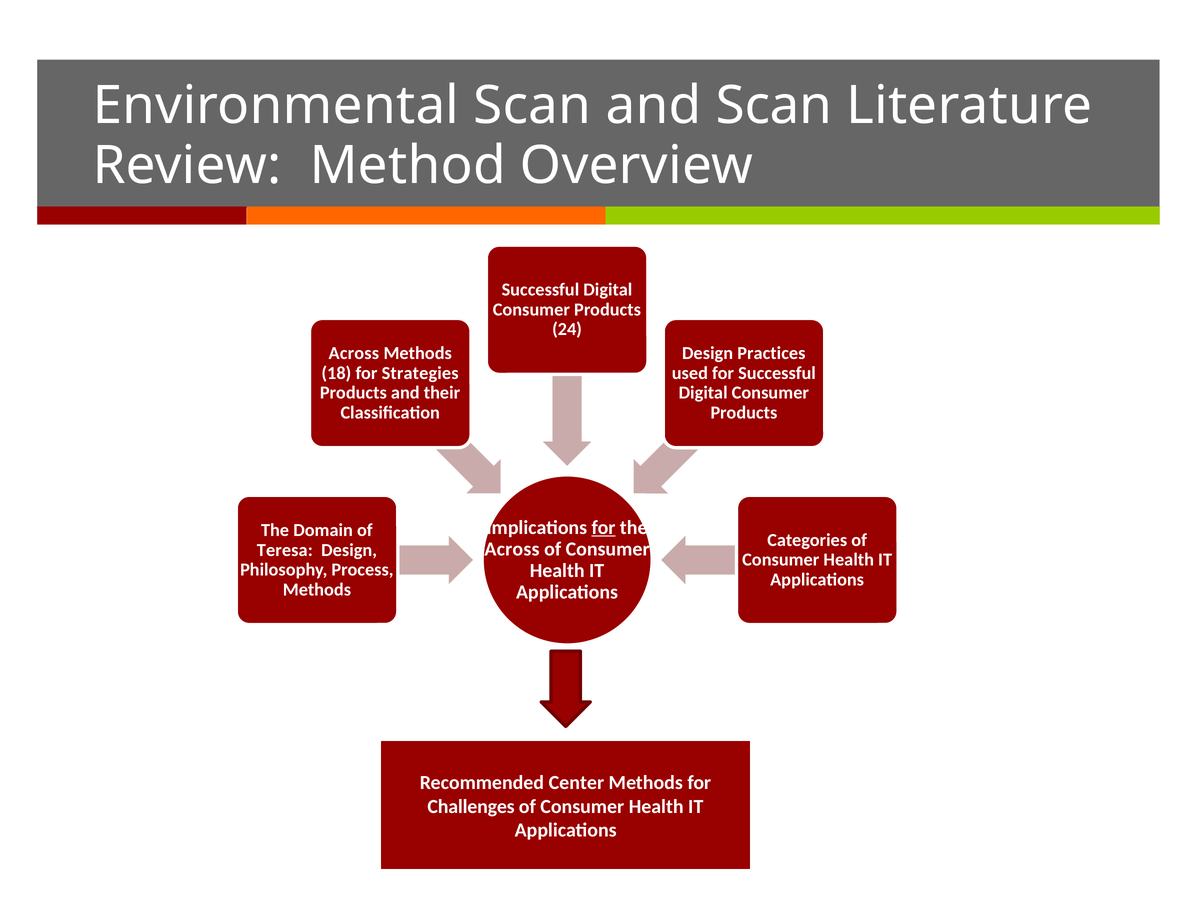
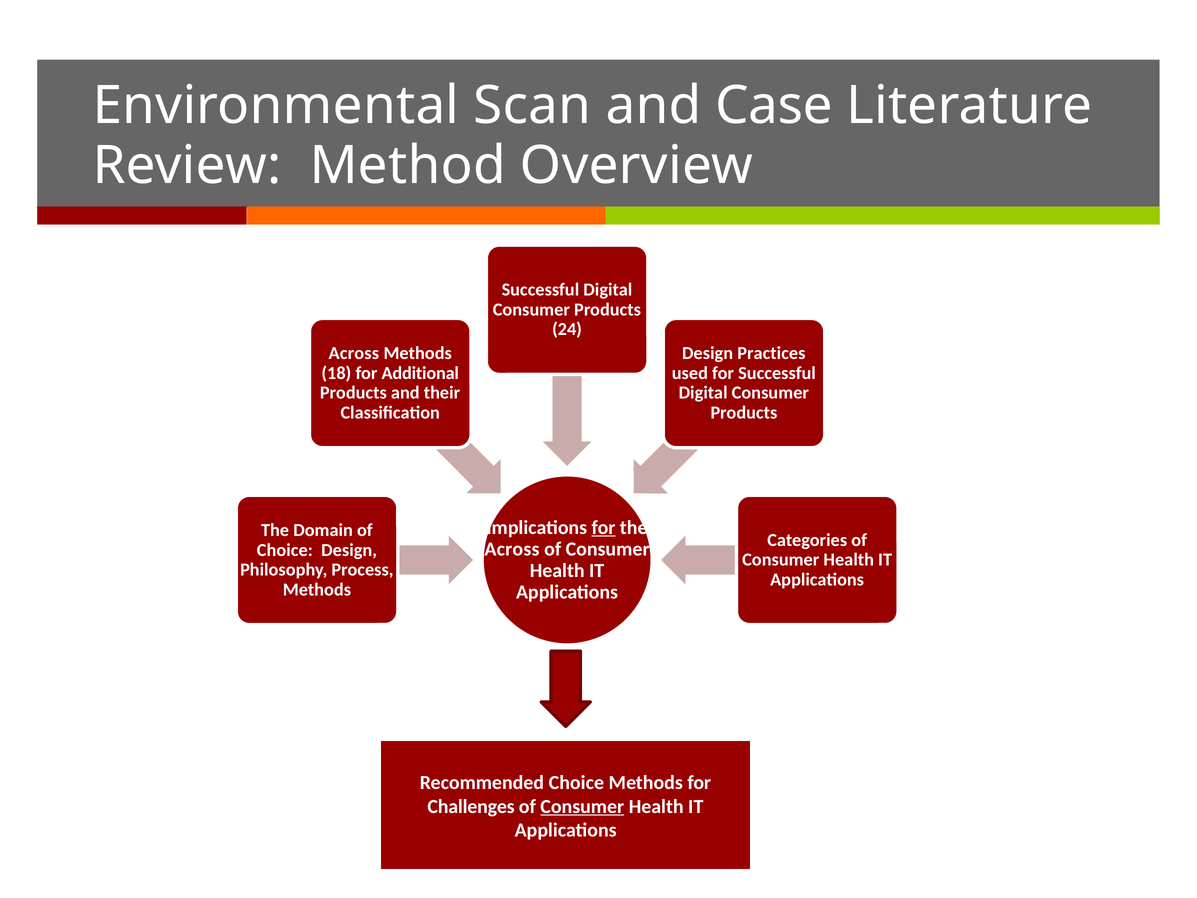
and Scan: Scan -> Case
Strategies: Strategies -> Additional
Teresa at (285, 550): Teresa -> Choice
Recommended Center: Center -> Choice
Consumer at (582, 806) underline: none -> present
